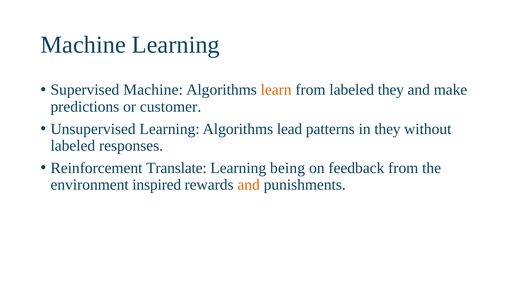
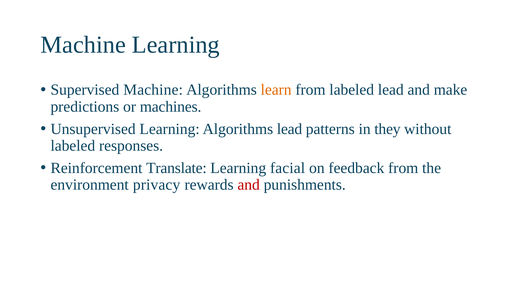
labeled they: they -> lead
customer: customer -> machines
being: being -> facial
inspired: inspired -> privacy
and at (249, 185) colour: orange -> red
